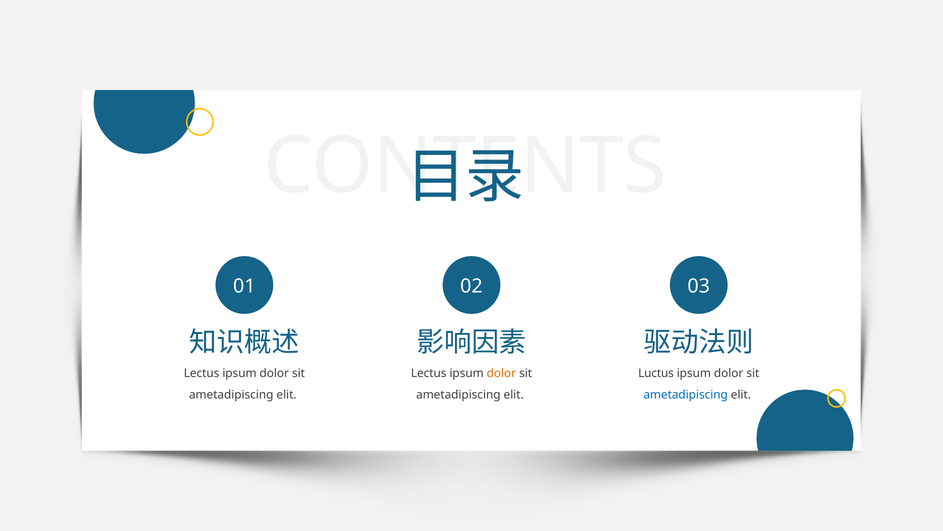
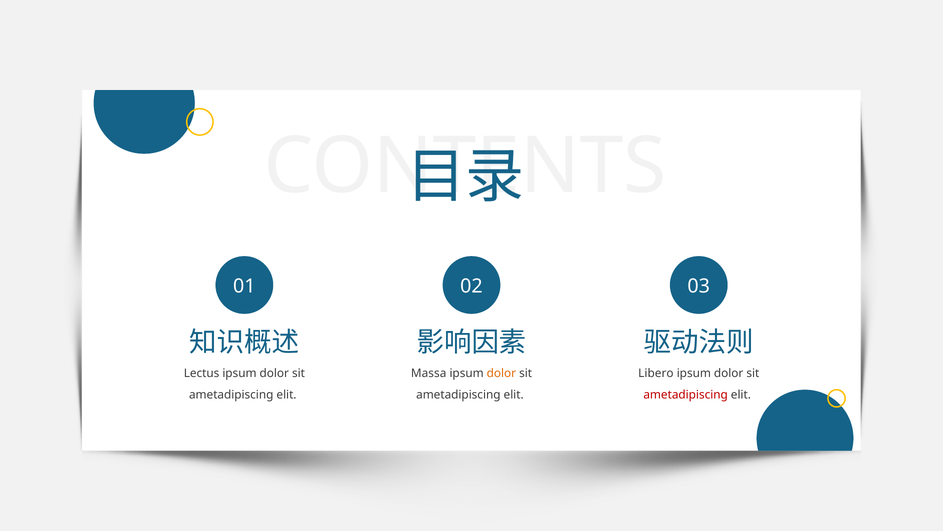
Lectus at (429, 373): Lectus -> Massa
Luctus: Luctus -> Libero
ametadipiscing at (686, 394) colour: blue -> red
